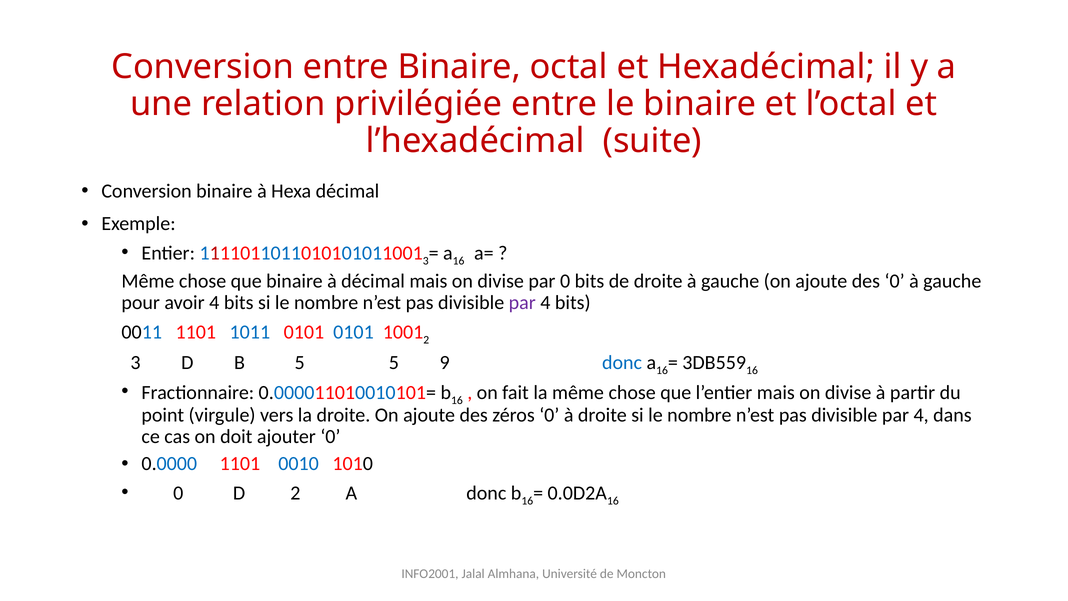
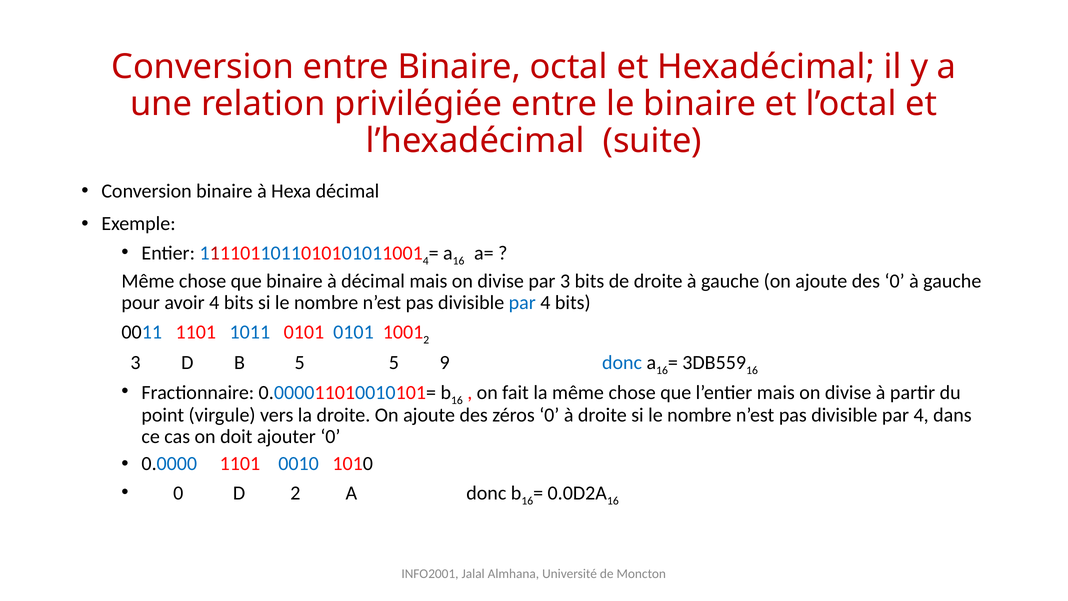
3 at (426, 261): 3 -> 4
par 0: 0 -> 3
par at (522, 303) colour: purple -> blue
